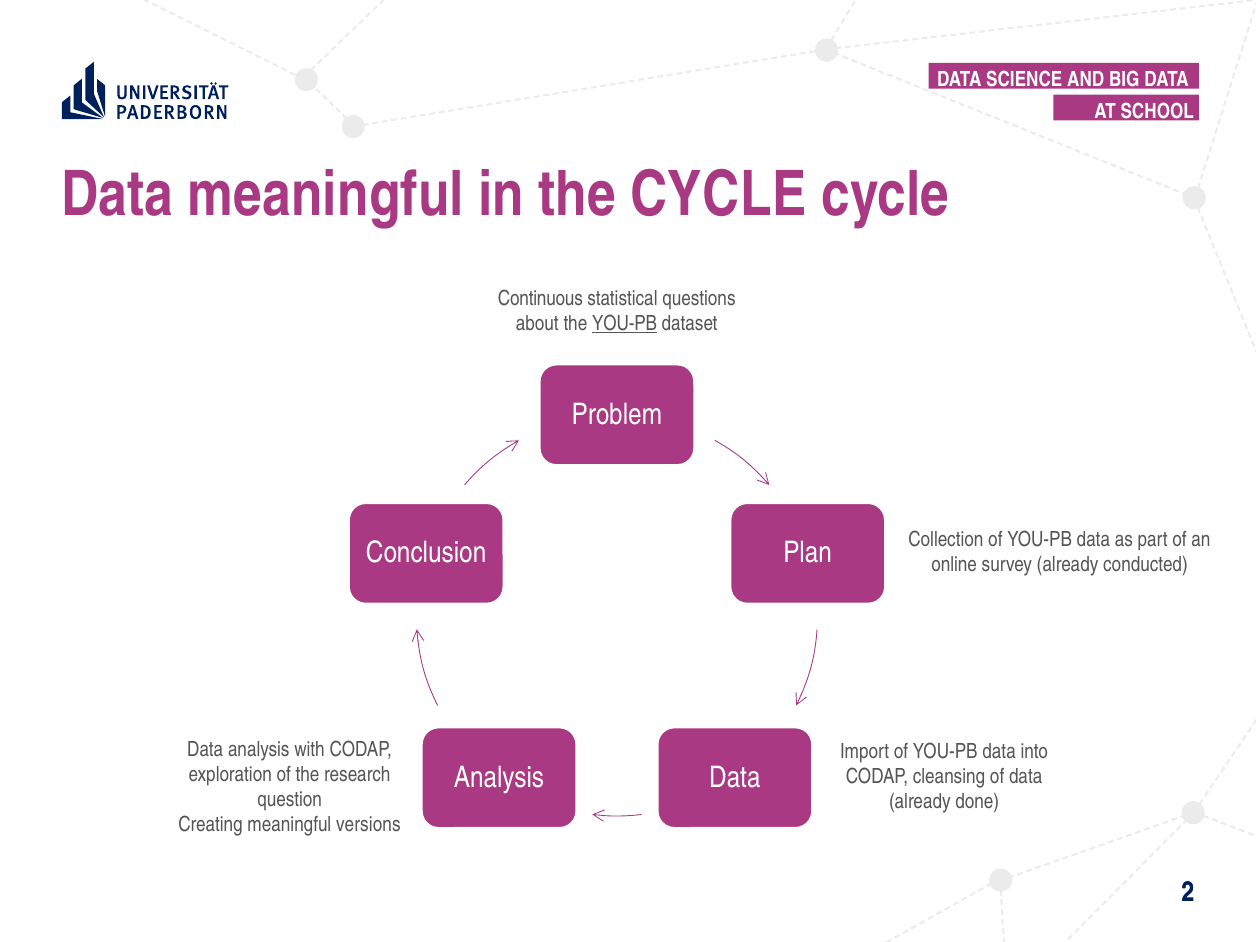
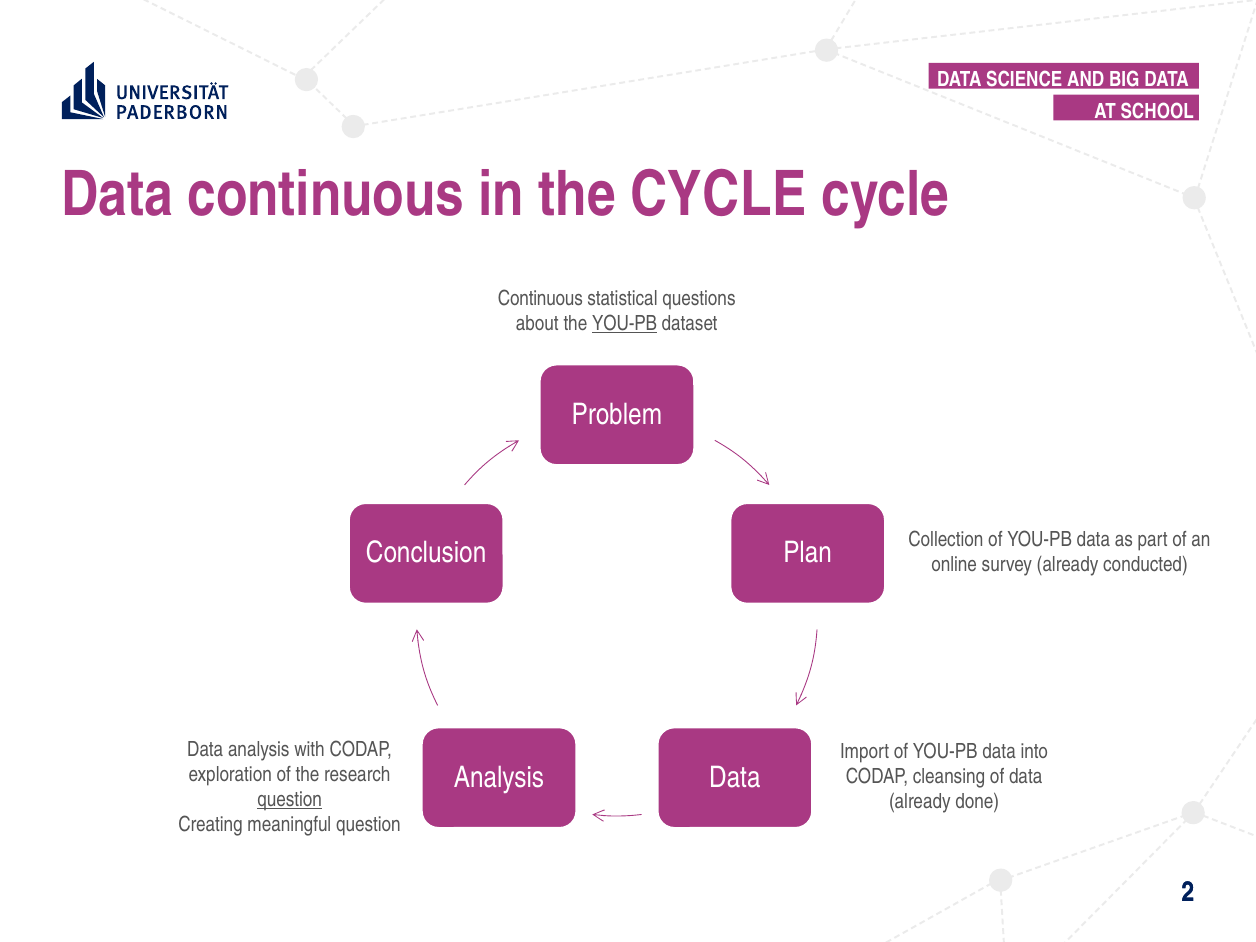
Data meaningful: meaningful -> continuous
question at (290, 800) underline: none -> present
meaningful versions: versions -> question
